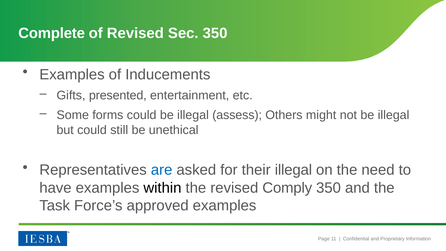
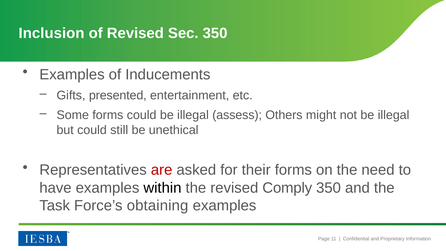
Complete: Complete -> Inclusion
are colour: blue -> red
their illegal: illegal -> forms
approved: approved -> obtaining
